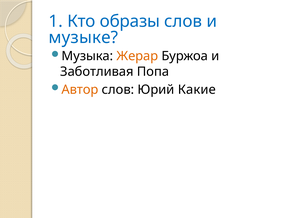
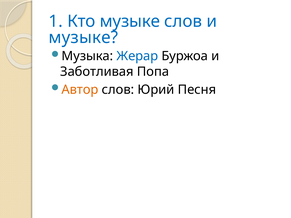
Кто образы: образы -> музыке
Жерар colour: orange -> blue
Какие: Какие -> Песня
